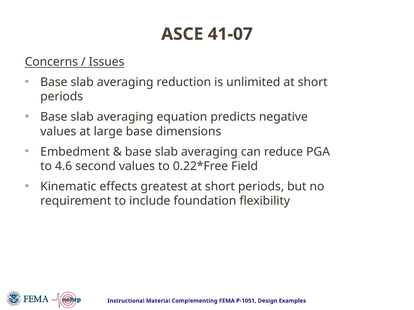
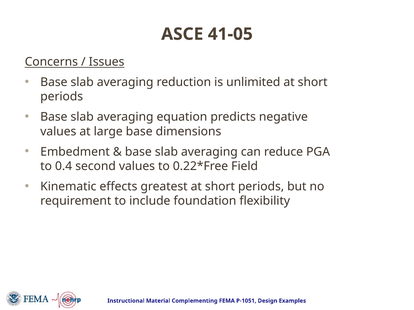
41-07: 41-07 -> 41-05
4.6: 4.6 -> 0.4
